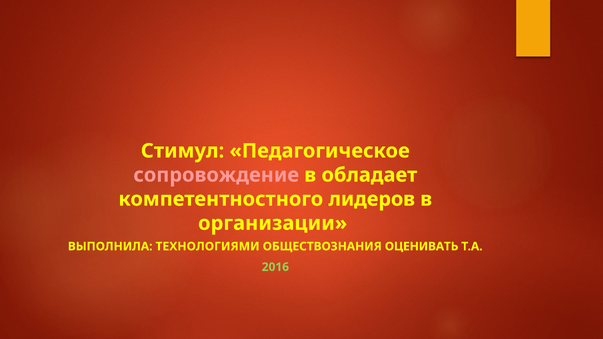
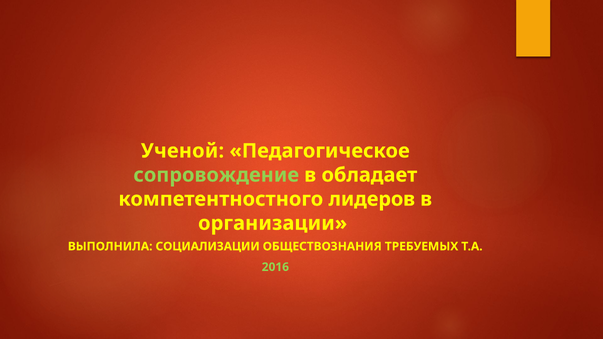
Стимул: Стимул -> Ученой
сопровождение colour: pink -> light green
ТЕХНОЛОГИЯМИ: ТЕХНОЛОГИЯМИ -> СОЦИАЛИЗАЦИИ
ОЦЕНИВАТЬ: ОЦЕНИВАТЬ -> ТРЕБУЕМЫХ
